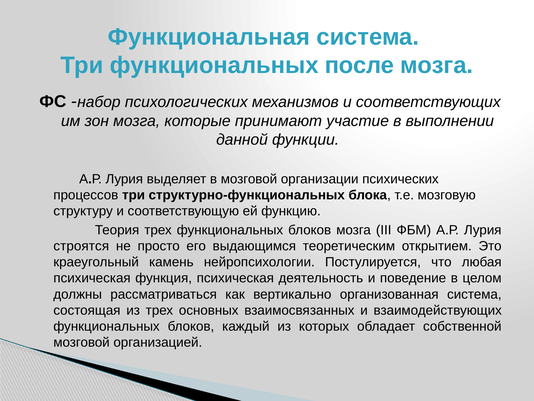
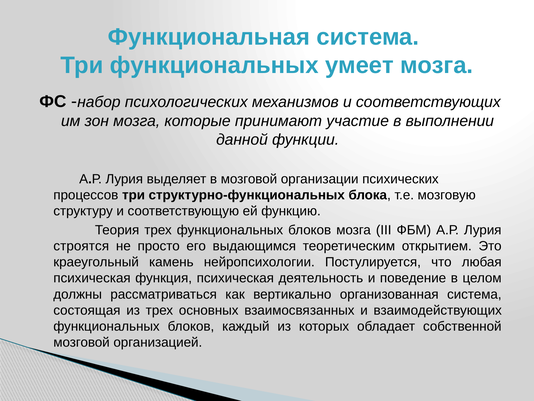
после: после -> умеет
